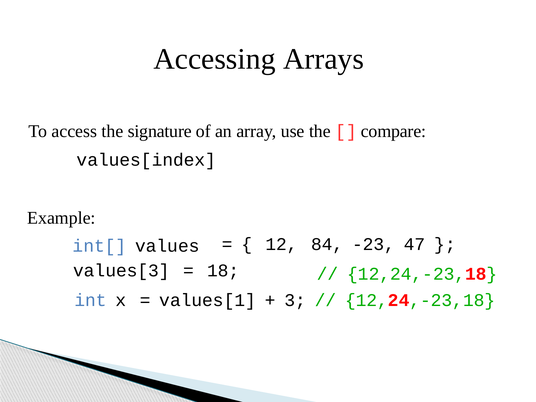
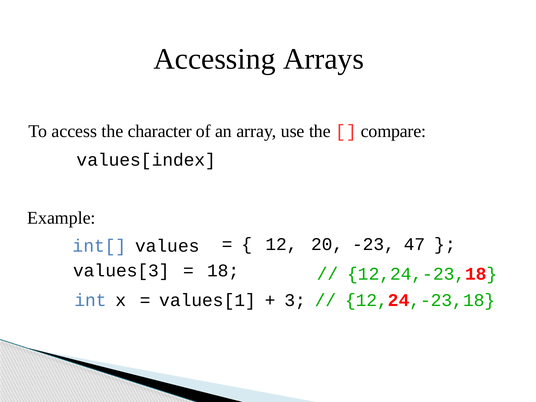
signature: signature -> character
84: 84 -> 20
